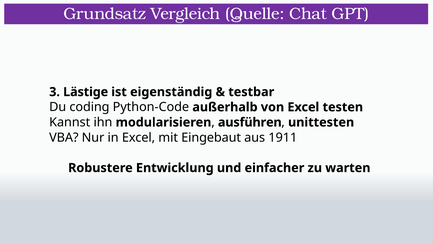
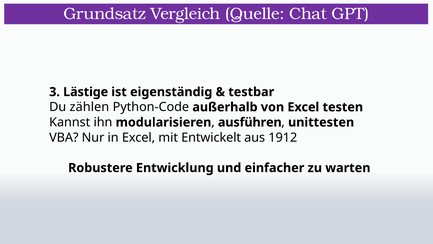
coding: coding -> zählen
Eingebaut: Eingebaut -> Entwickelt
1911: 1911 -> 1912
